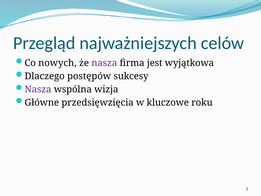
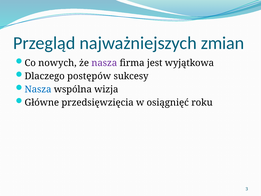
celów: celów -> zmian
Nasza at (38, 89) colour: purple -> blue
kluczowe: kluczowe -> osiągnięć
